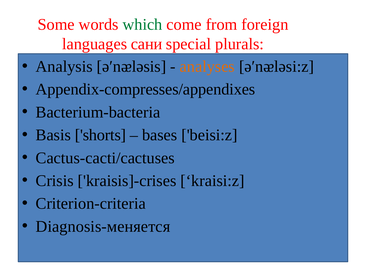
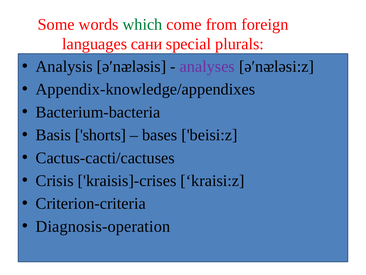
analyses colour: orange -> purple
Appendix-compresses/appendixes: Appendix-compresses/appendixes -> Appendix-knowledge/appendixes
Diagnosis-меняется: Diagnosis-меняется -> Diagnosis-operation
